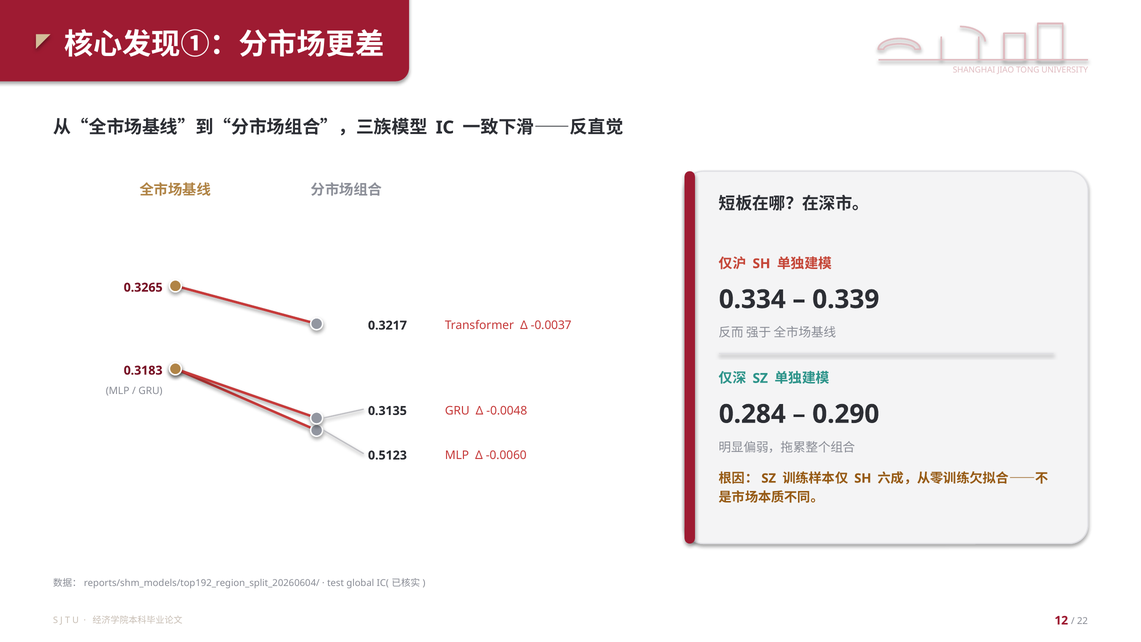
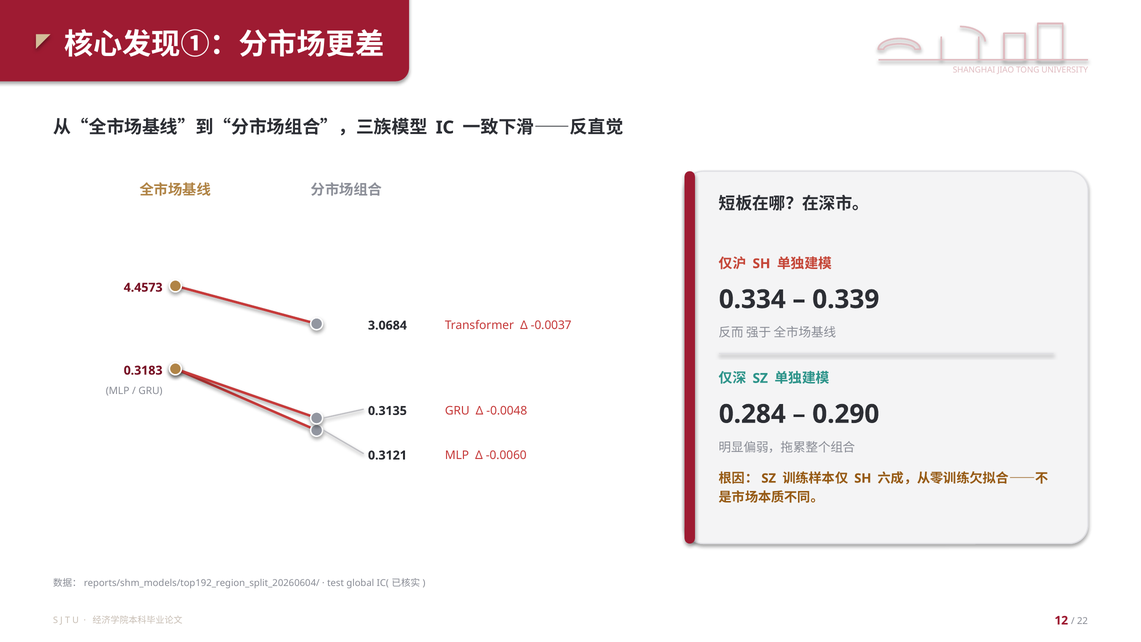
0.3265: 0.3265 -> 4.4573
0.3217: 0.3217 -> 3.0684
0.5123: 0.5123 -> 0.3121
